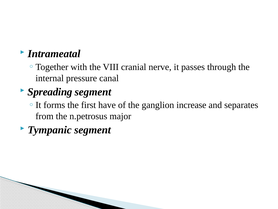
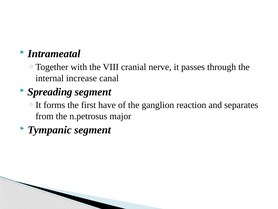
pressure: pressure -> increase
increase: increase -> reaction
